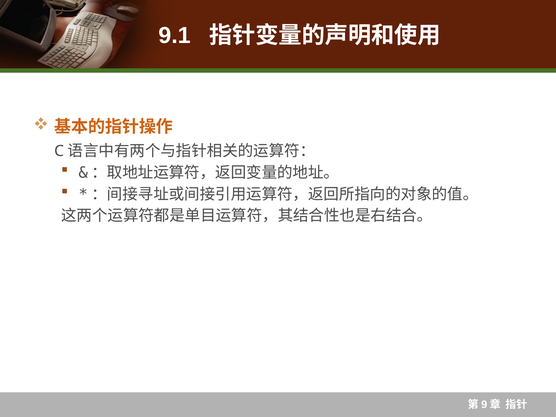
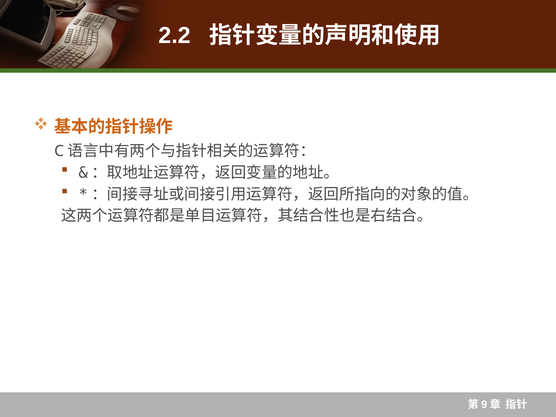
9.1: 9.1 -> 2.2
